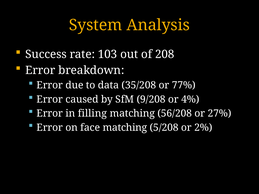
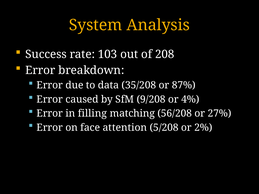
77%: 77% -> 87%
face matching: matching -> attention
